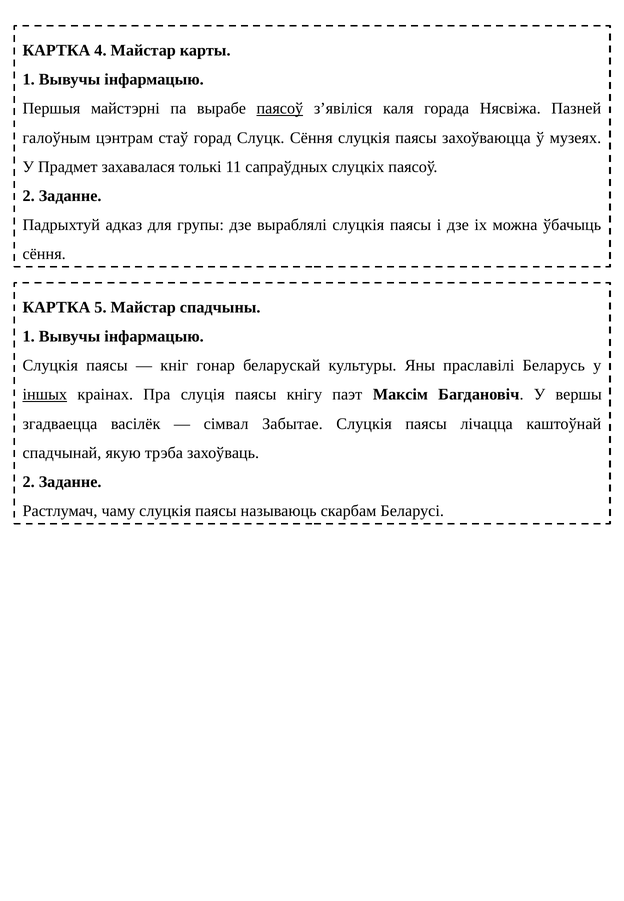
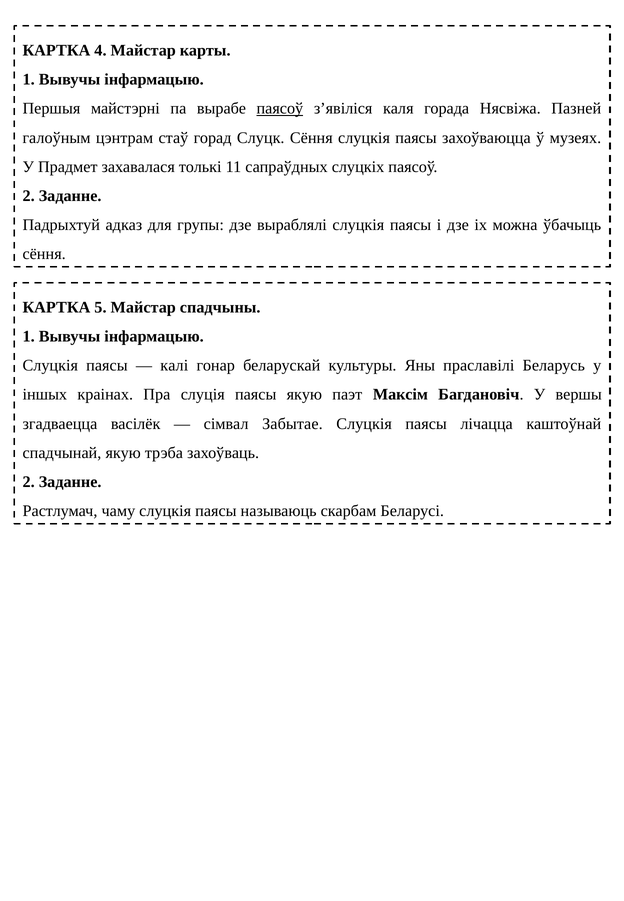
кніг: кніг -> калі
іншых underline: present -> none
паясы кнігу: кнігу -> якую
